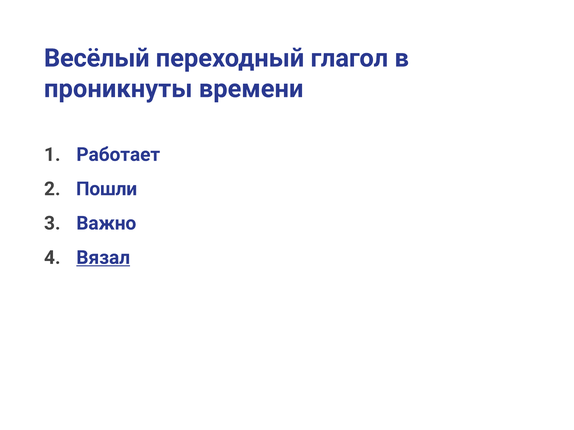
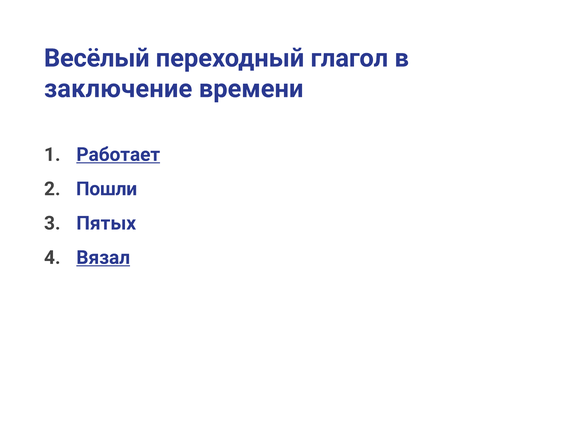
проникнуты: проникнуты -> заключение
Работает underline: none -> present
Важно: Важно -> Пятых
